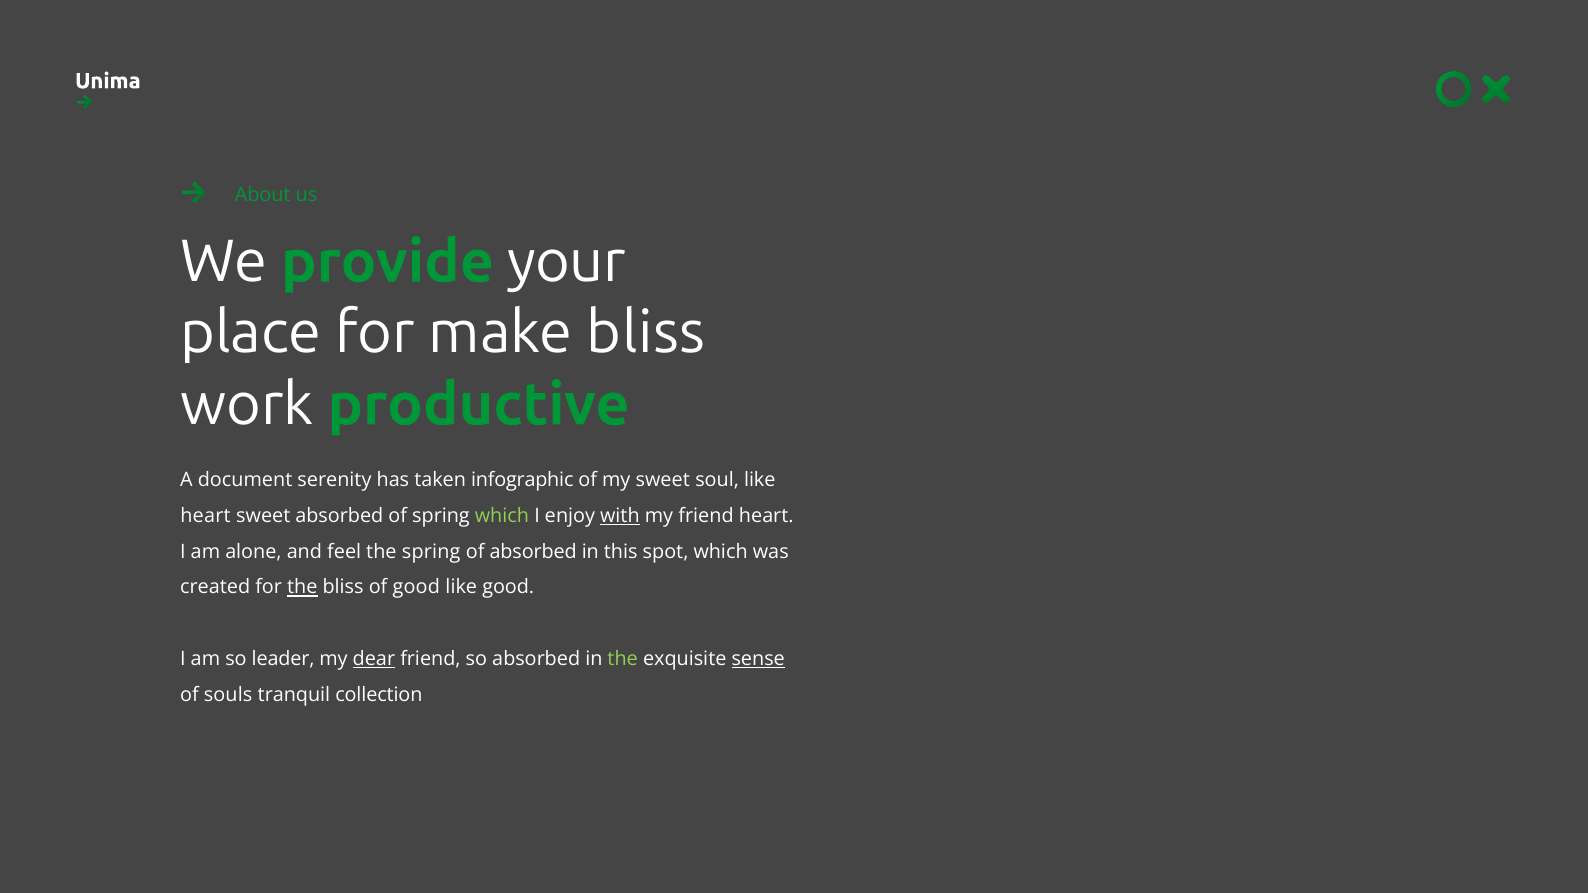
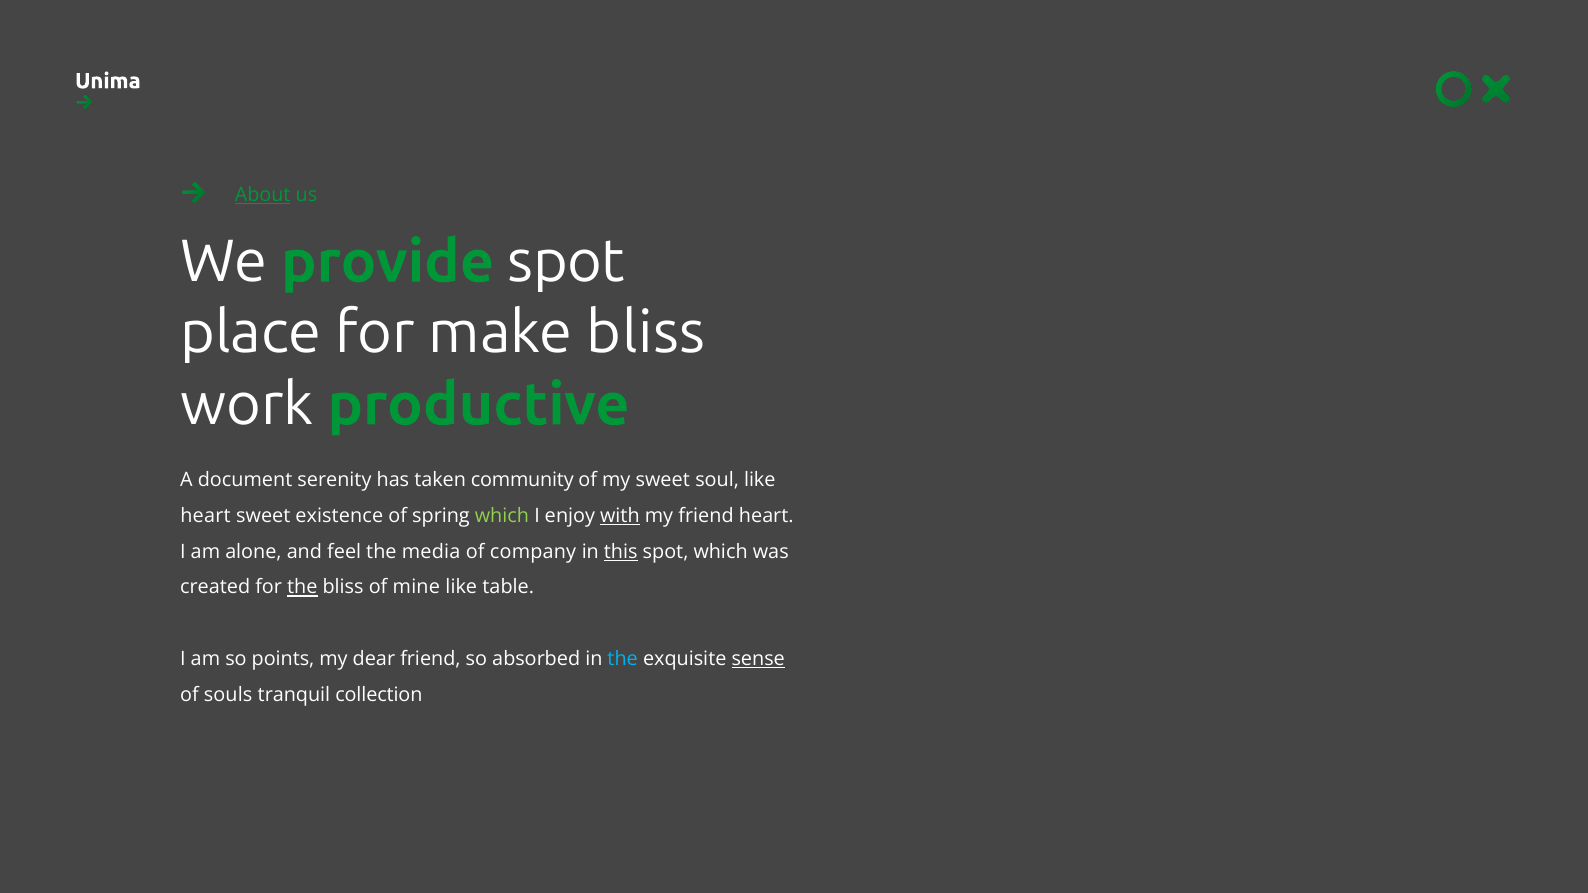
About underline: none -> present
provide your: your -> spot
infographic: infographic -> community
sweet absorbed: absorbed -> existence
the spring: spring -> media
of absorbed: absorbed -> company
this underline: none -> present
of good: good -> mine
like good: good -> table
leader: leader -> points
dear underline: present -> none
the at (623, 659) colour: light green -> light blue
